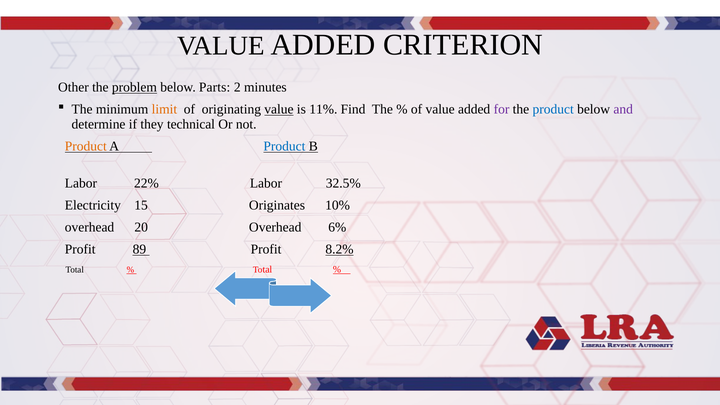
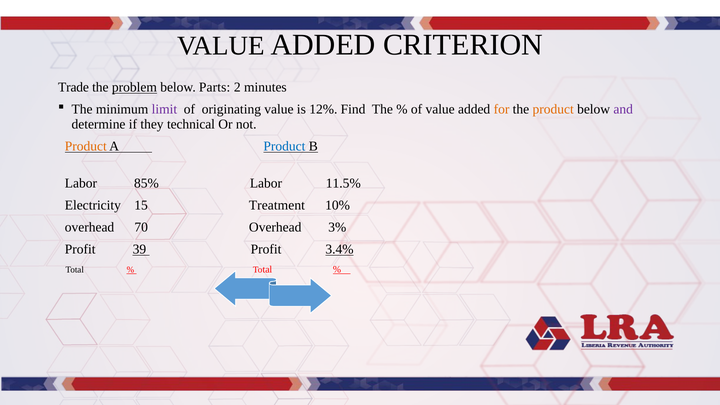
Other: Other -> Trade
limit colour: orange -> purple
value at (279, 109) underline: present -> none
11%: 11% -> 12%
for colour: purple -> orange
product at (553, 109) colour: blue -> orange
22%: 22% -> 85%
32.5%: 32.5% -> 11.5%
Originates: Originates -> Treatment
20: 20 -> 70
6%: 6% -> 3%
89: 89 -> 39
8.2%: 8.2% -> 3.4%
